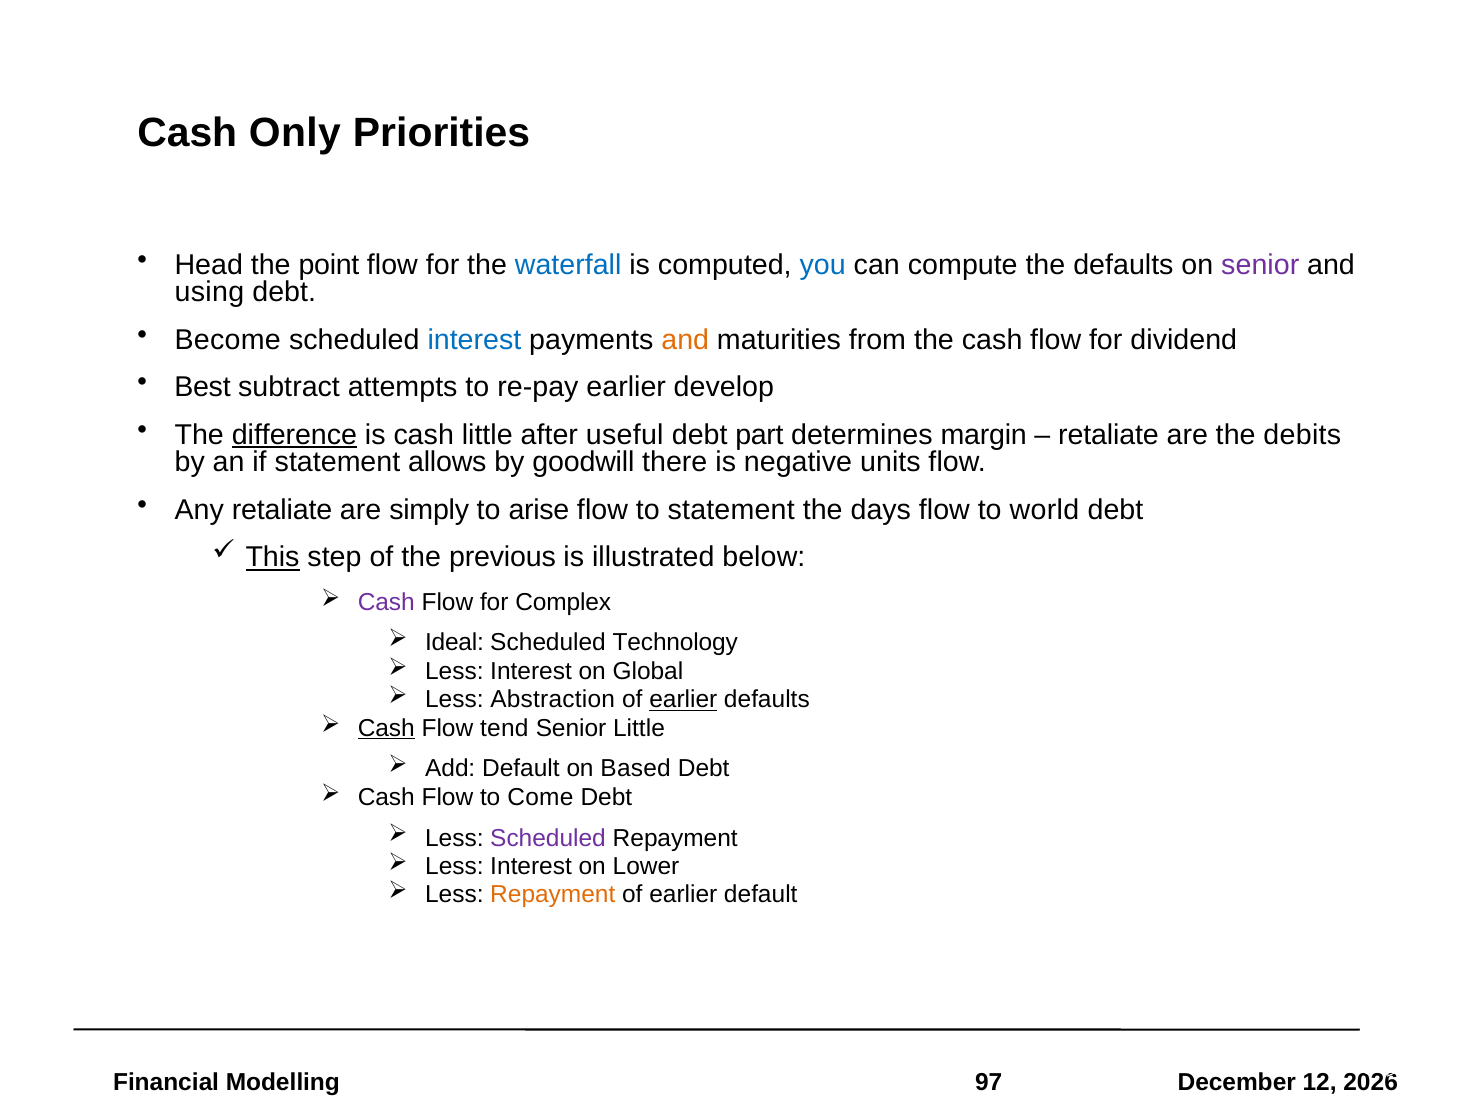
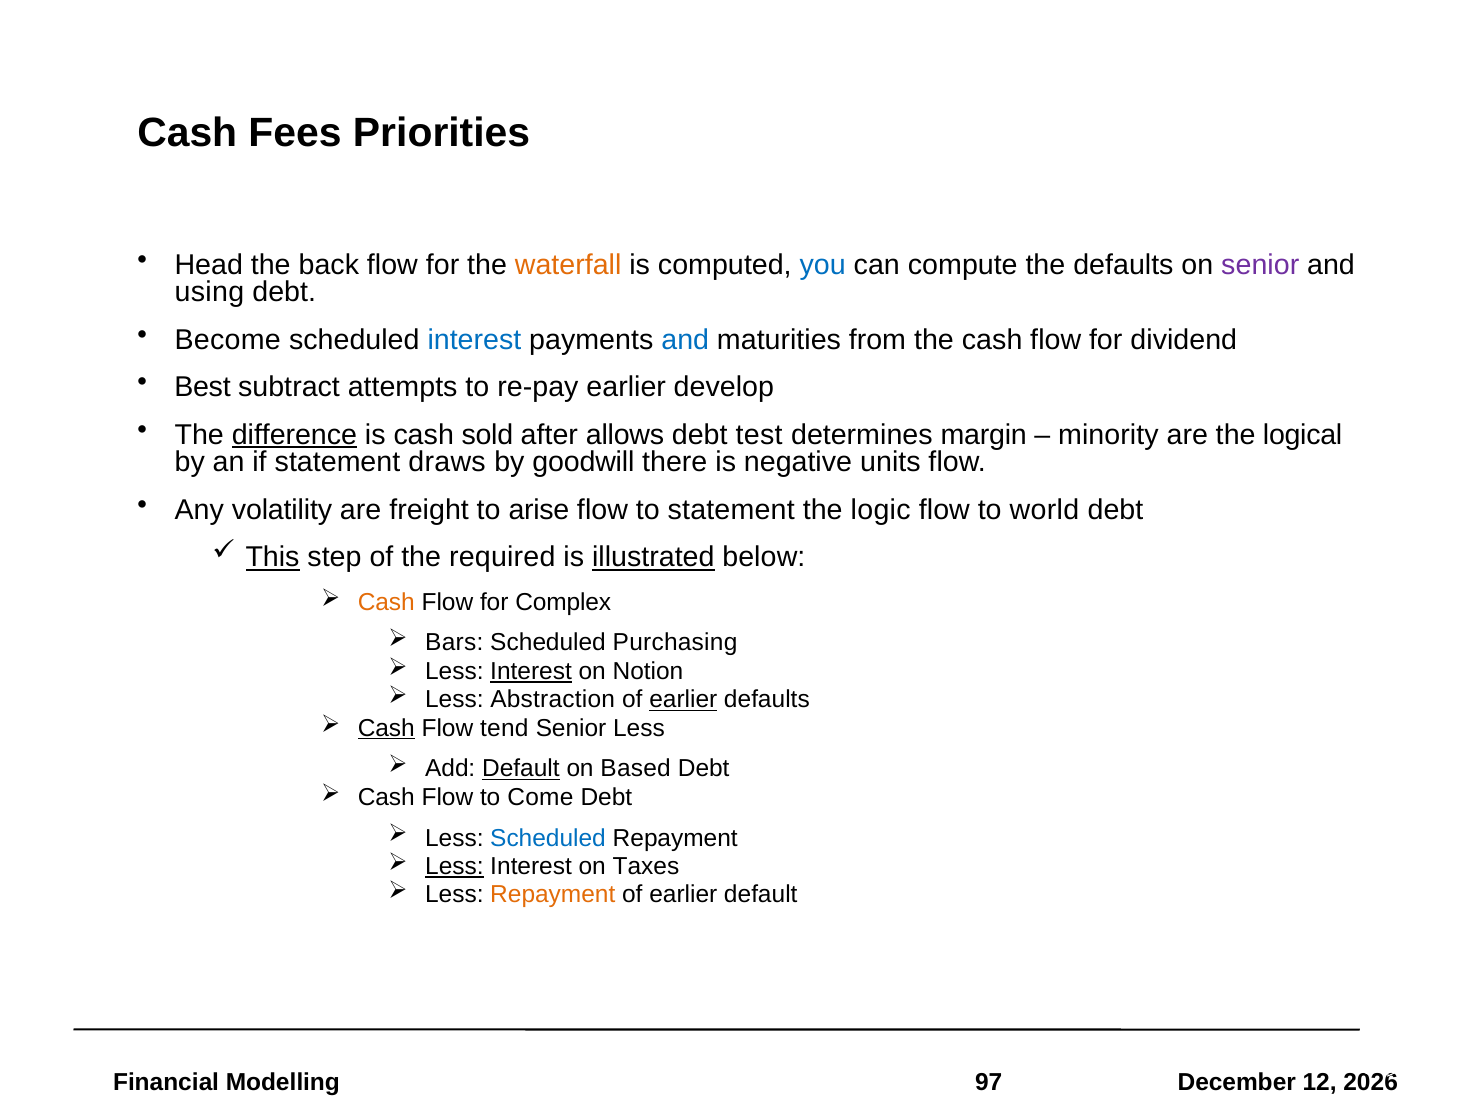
Only: Only -> Fees
point: point -> back
waterfall colour: blue -> orange
and at (685, 340) colour: orange -> blue
cash little: little -> sold
useful: useful -> allows
part: part -> test
retaliate at (1109, 435): retaliate -> minority
debits: debits -> logical
allows: allows -> draws
Any retaliate: retaliate -> volatility
simply: simply -> freight
days: days -> logic
previous: previous -> required
illustrated underline: none -> present
Cash at (386, 602) colour: purple -> orange
Ideal: Ideal -> Bars
Technology: Technology -> Purchasing
Interest at (531, 671) underline: none -> present
Global: Global -> Notion
Senior Little: Little -> Less
Default at (521, 769) underline: none -> present
Scheduled at (548, 838) colour: purple -> blue
Less at (454, 866) underline: none -> present
Lower: Lower -> Taxes
